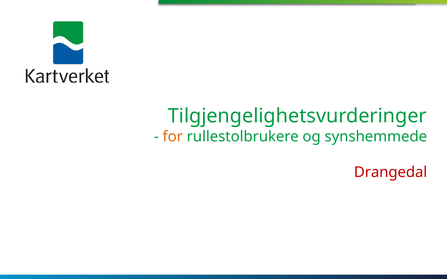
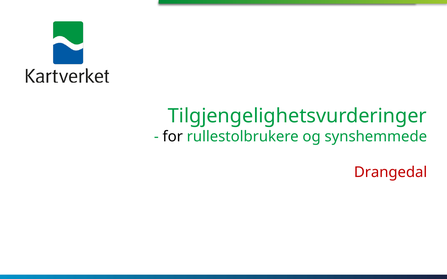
for colour: orange -> black
